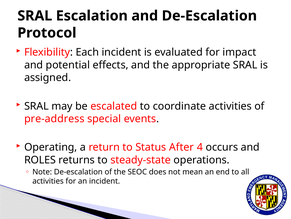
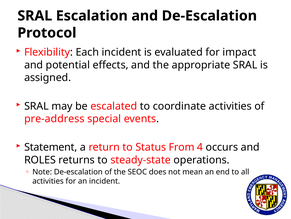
Operating: Operating -> Statement
After: After -> From
